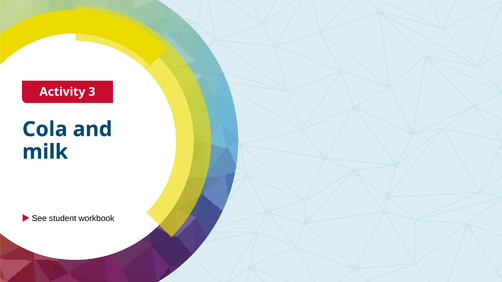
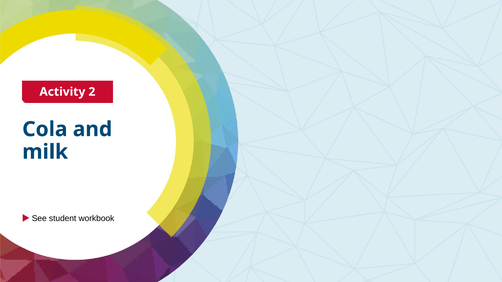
3: 3 -> 2
